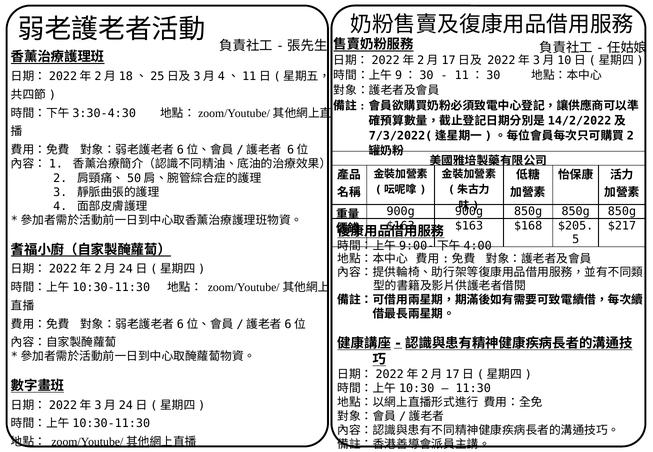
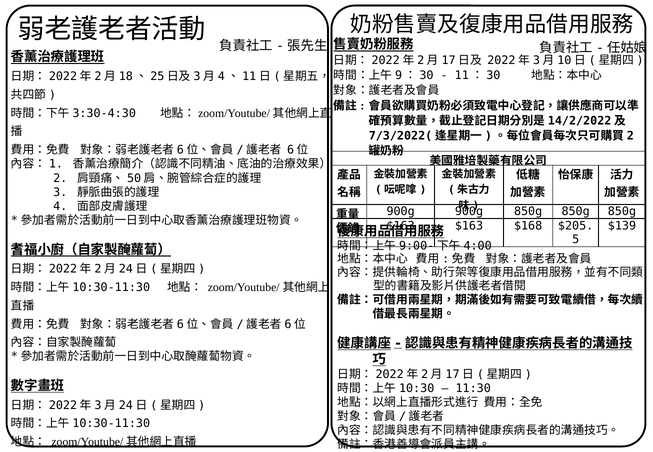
$217: $217 -> $139
